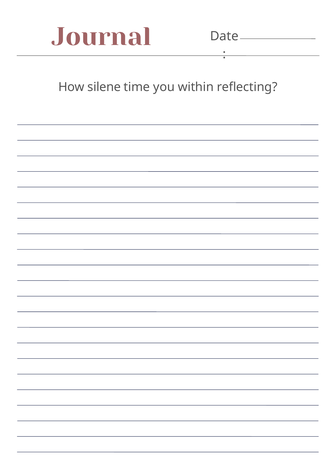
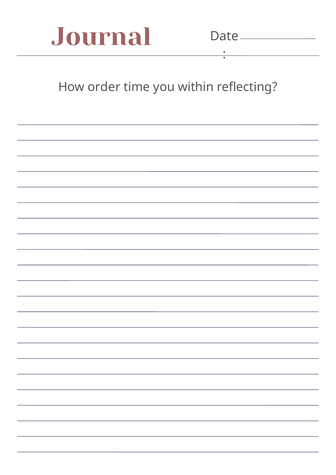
silene: silene -> order
